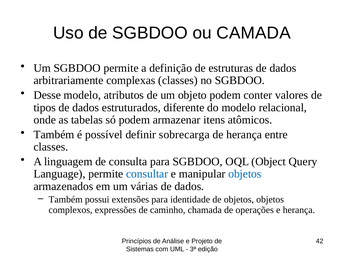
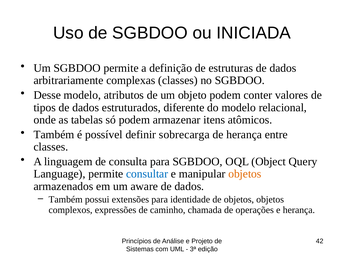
CAMADA: CAMADA -> INICIADA
objetos at (245, 174) colour: blue -> orange
várias: várias -> aware
